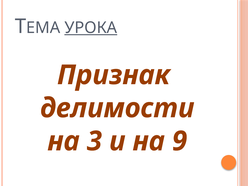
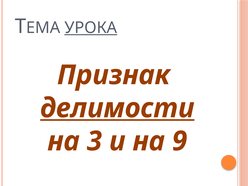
делимости underline: none -> present
